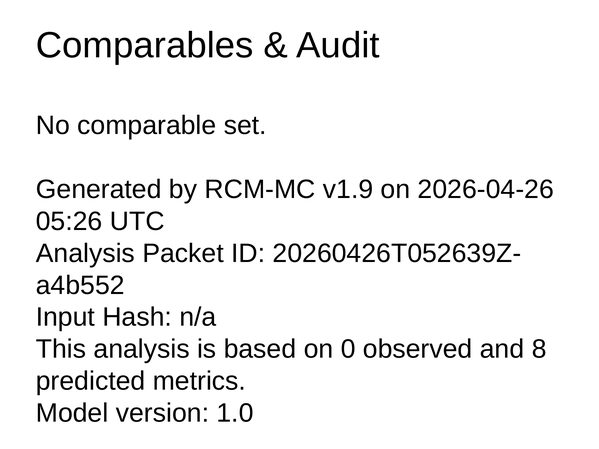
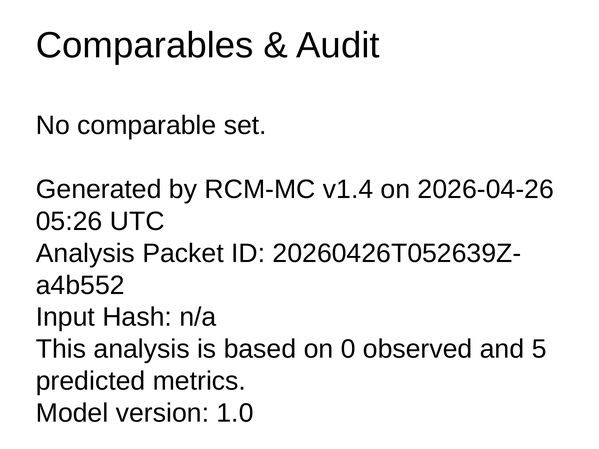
v1.9: v1.9 -> v1.4
8: 8 -> 5
